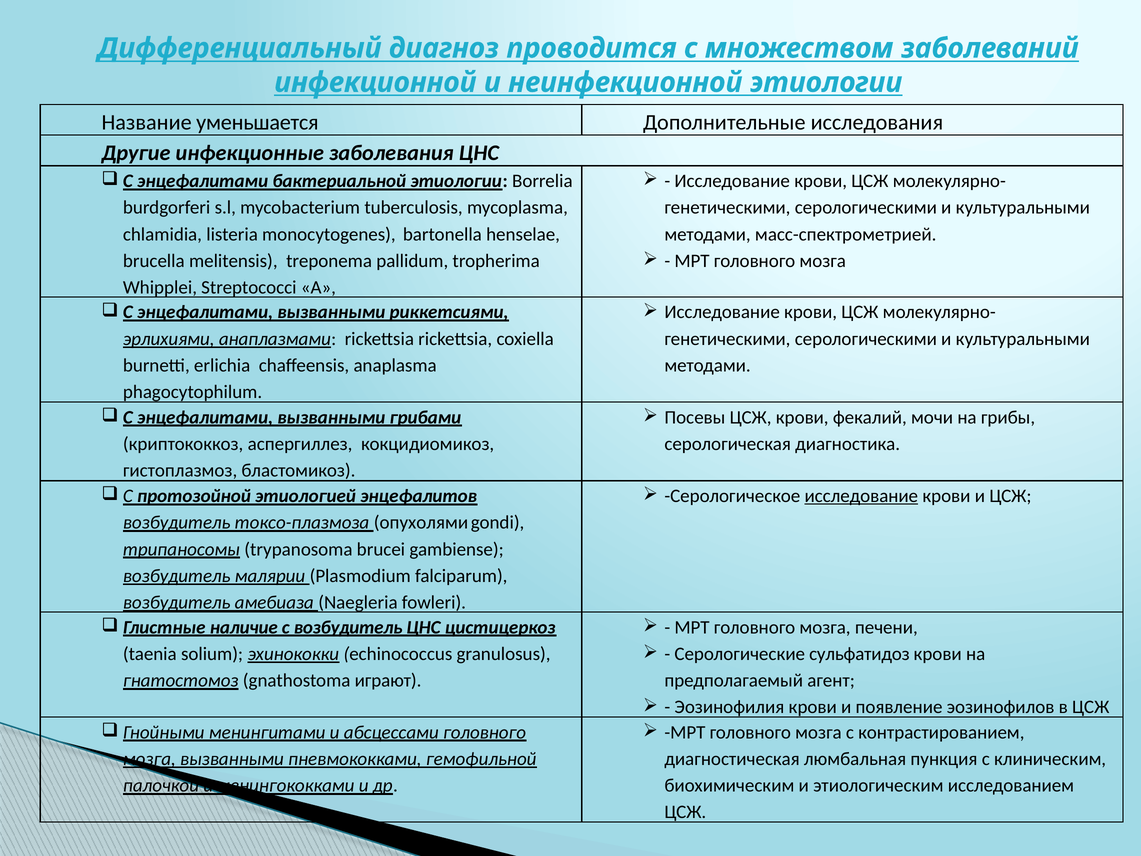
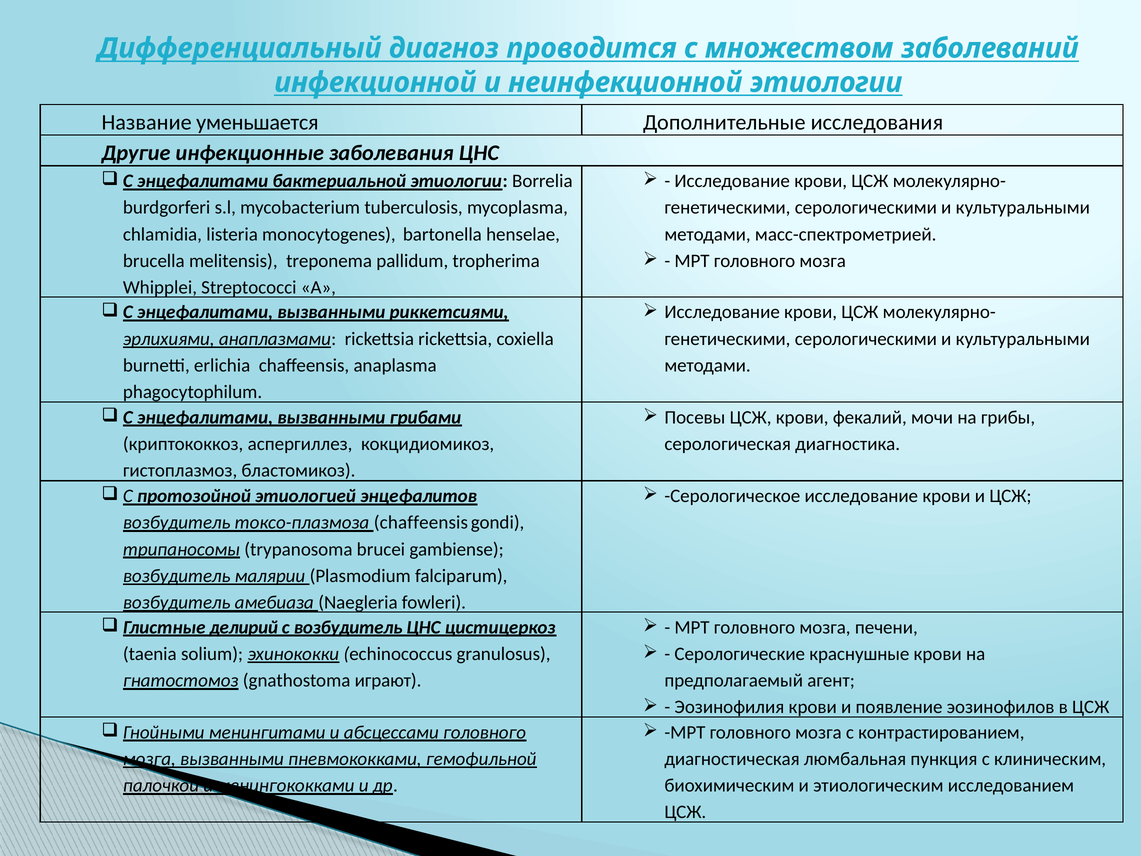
исследование at (861, 496) underline: present -> none
токсо-плазмоза опухолями: опухолями -> chaffeensis
наличие: наличие -> делирий
cульфатидоз: cульфатидоз -> краснушные
